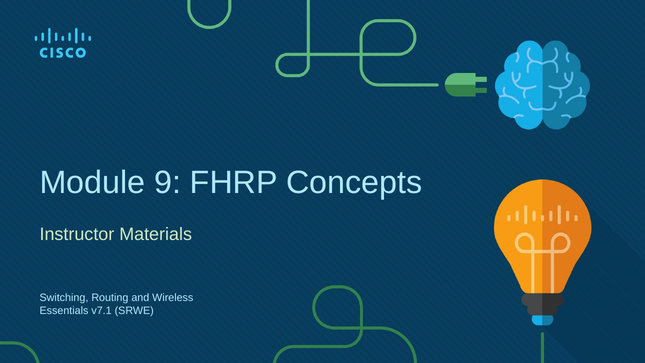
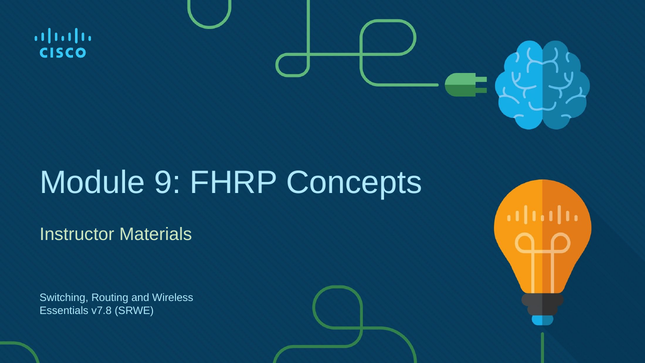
v7.1: v7.1 -> v7.8
